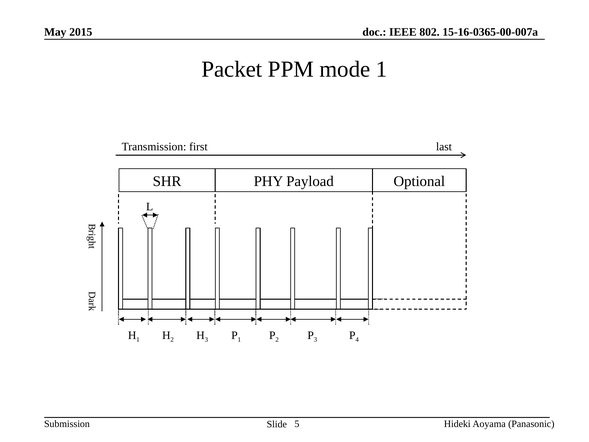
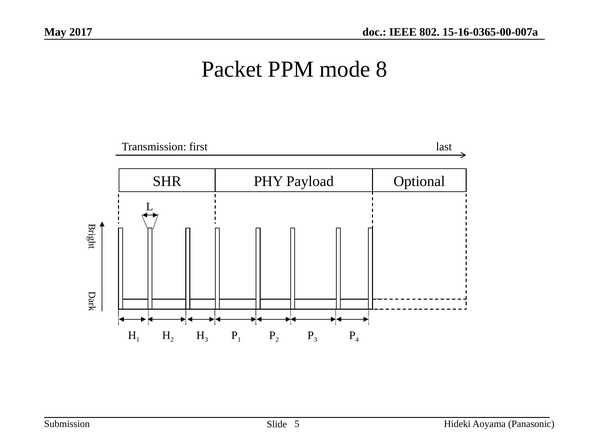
2015: 2015 -> 2017
mode 1: 1 -> 8
